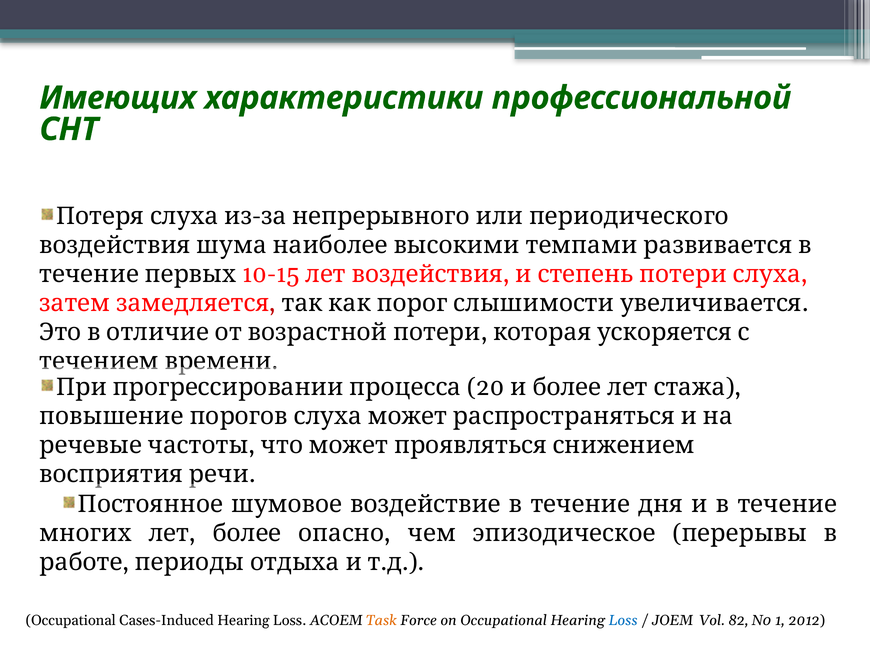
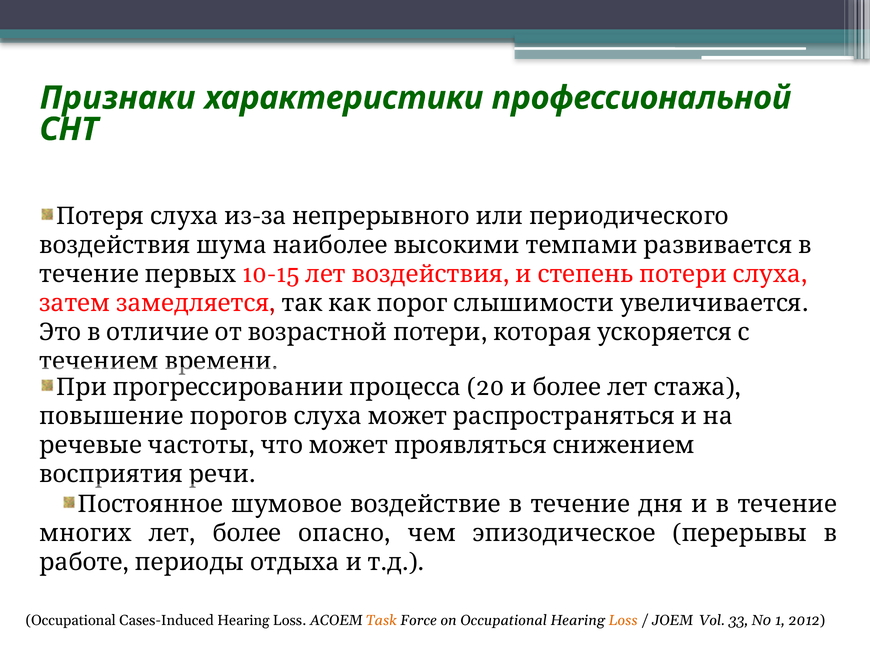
Имеющих: Имеющих -> Признаки
Loss at (623, 621) colour: blue -> orange
82: 82 -> 33
